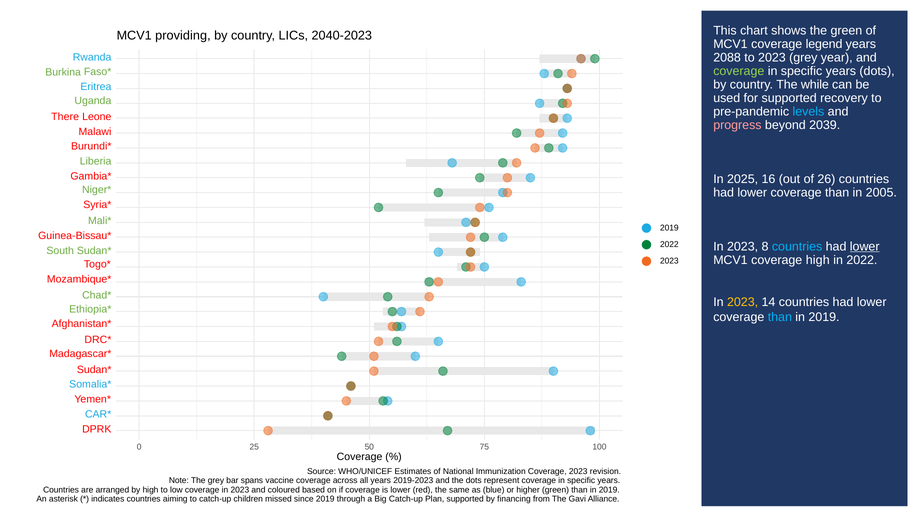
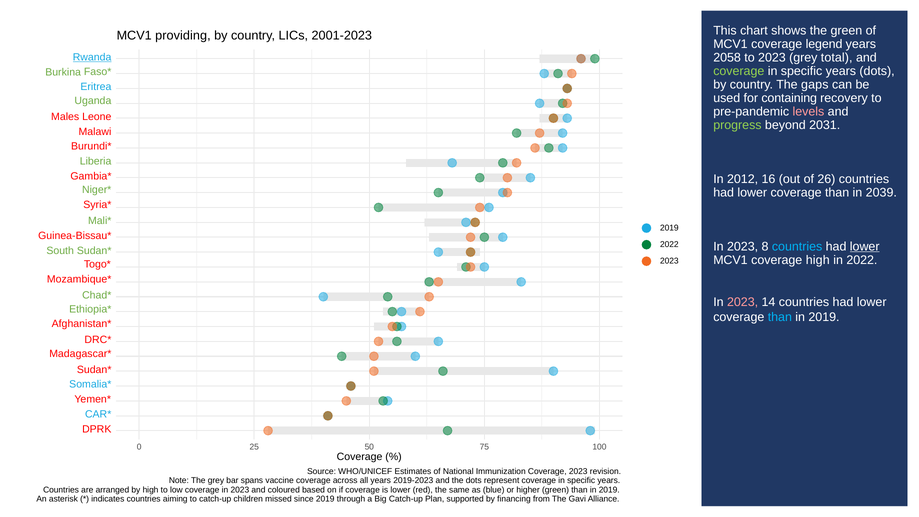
2040-2023: 2040-2023 -> 2001-2023
2088: 2088 -> 2058
year: year -> total
Rwanda underline: none -> present
while: while -> gaps
for supported: supported -> containing
levels colour: light blue -> pink
There: There -> Males
progress colour: pink -> light green
2039: 2039 -> 2031
2025: 2025 -> 2012
2005: 2005 -> 2039
2023 at (743, 302) colour: yellow -> pink
